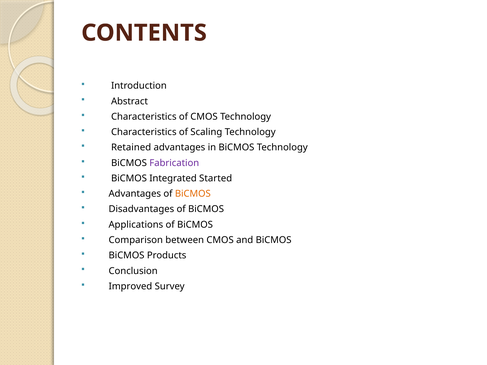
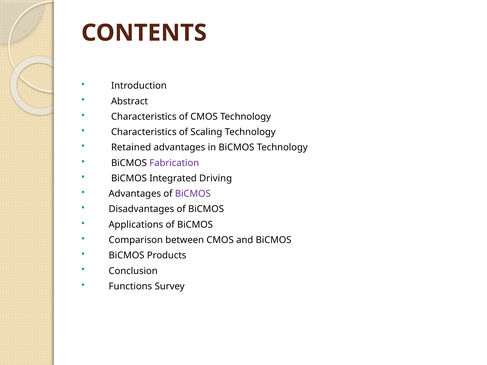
Started: Started -> Driving
BiCMOS at (193, 194) colour: orange -> purple
Improved: Improved -> Functions
